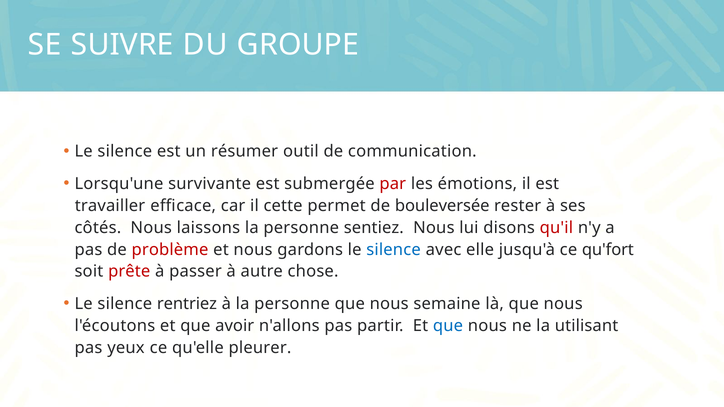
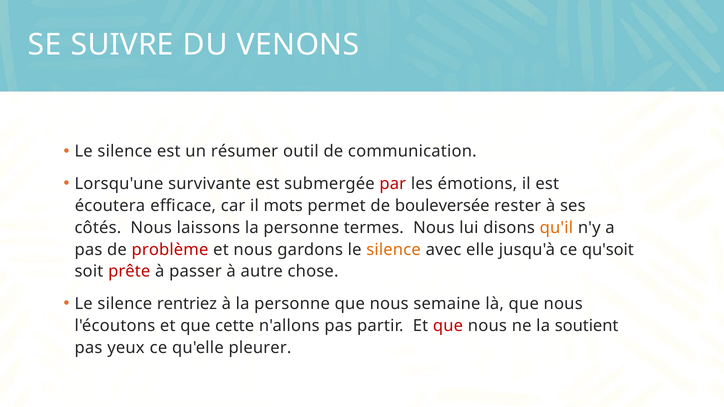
GROUPE: GROUPE -> VENONS
travailler: travailler -> écoutera
cette: cette -> mots
sentiez: sentiez -> termes
qu'il colour: red -> orange
silence at (394, 250) colour: blue -> orange
qu'fort: qu'fort -> qu'soit
avoir: avoir -> cette
que at (448, 326) colour: blue -> red
utilisant: utilisant -> soutient
